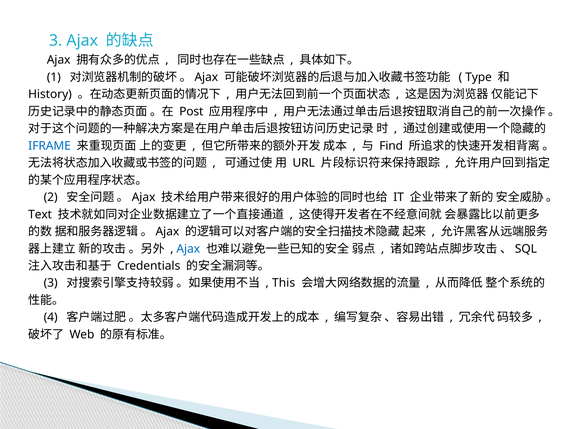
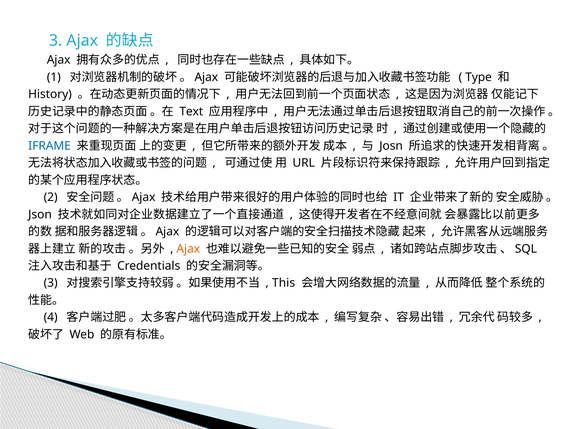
Post: Post -> Text
Find: Find -> Josn
Text: Text -> Json
Ajax at (188, 249) colour: blue -> orange
